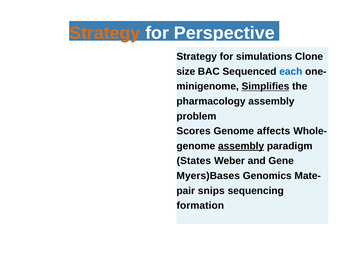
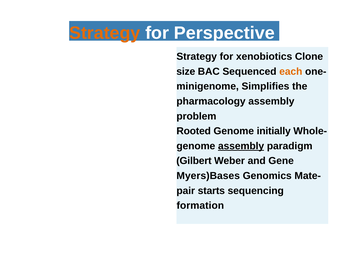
simulations: simulations -> xenobiotics
each colour: blue -> orange
Simplifies underline: present -> none
Scores: Scores -> Rooted
affects: affects -> initially
States: States -> Gilbert
snips: snips -> starts
